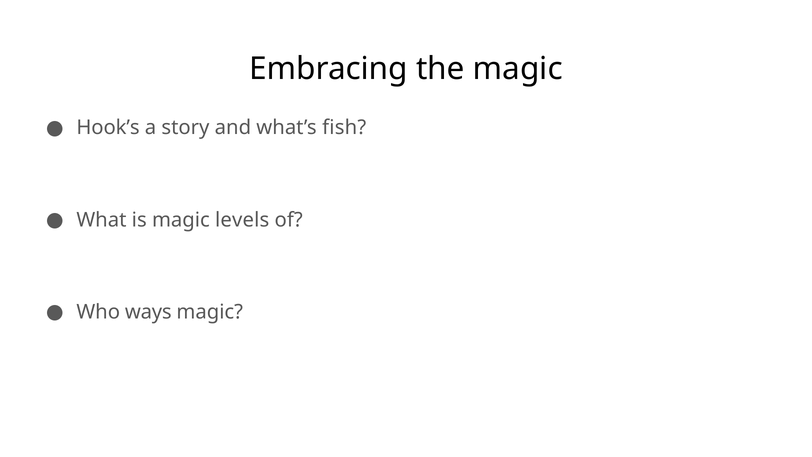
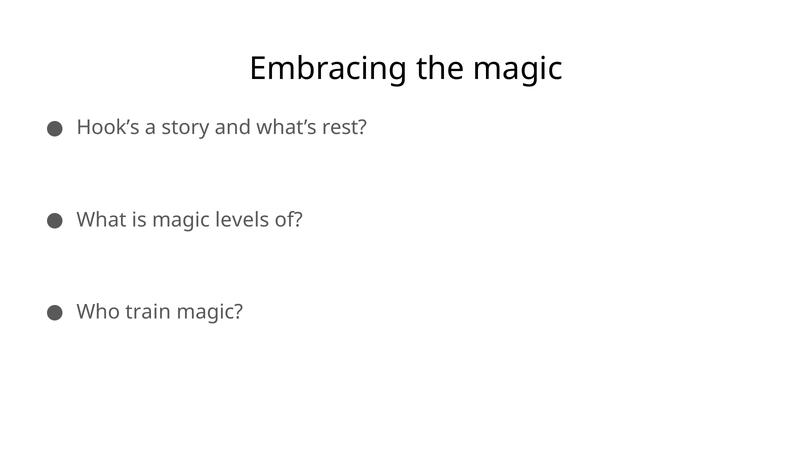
fish: fish -> rest
ways: ways -> train
